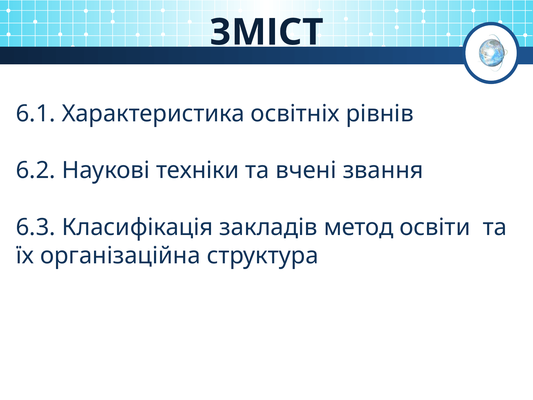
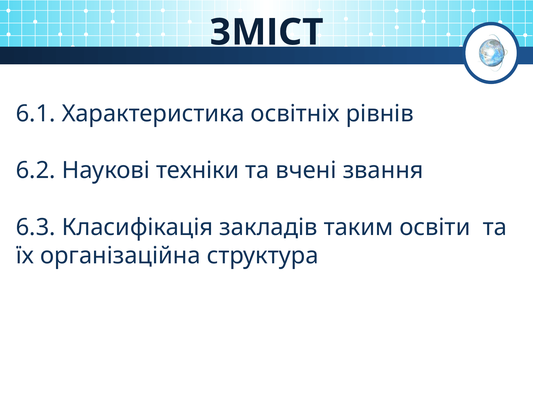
метод: метод -> таким
